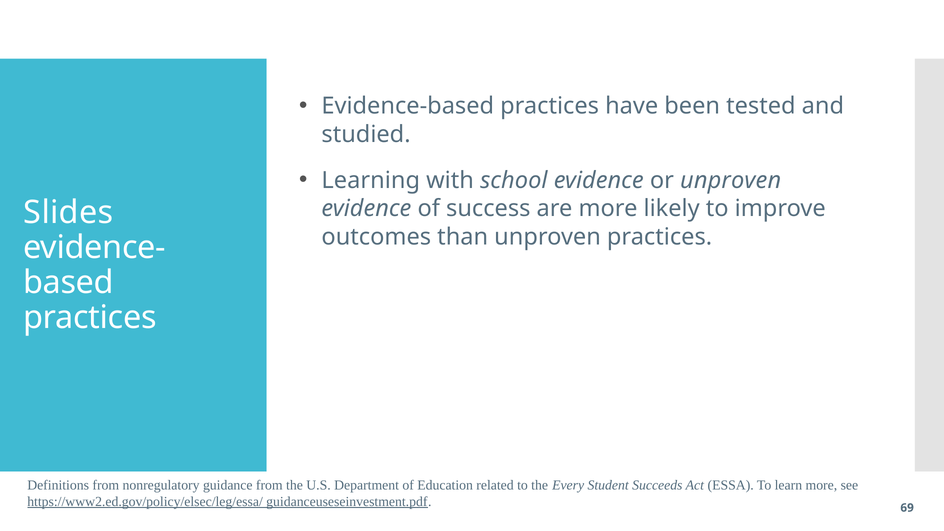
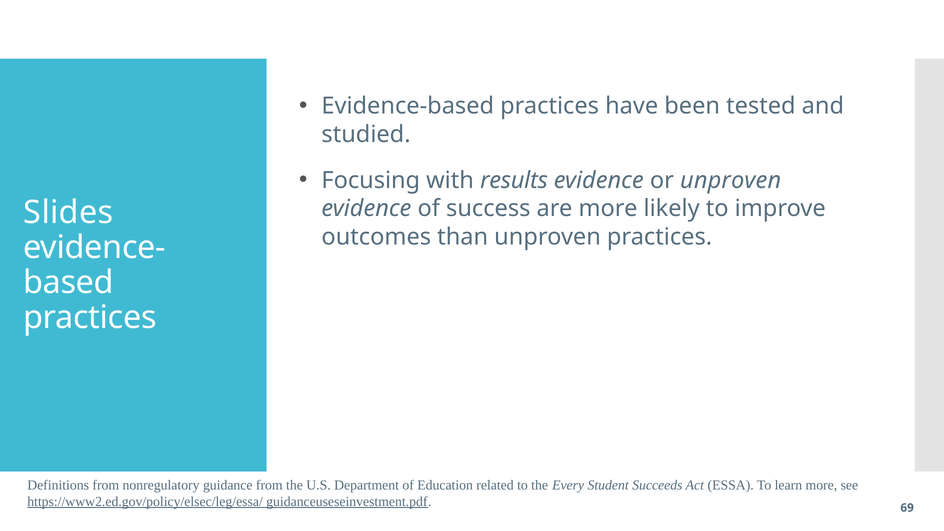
Learning: Learning -> Focusing
school: school -> results
